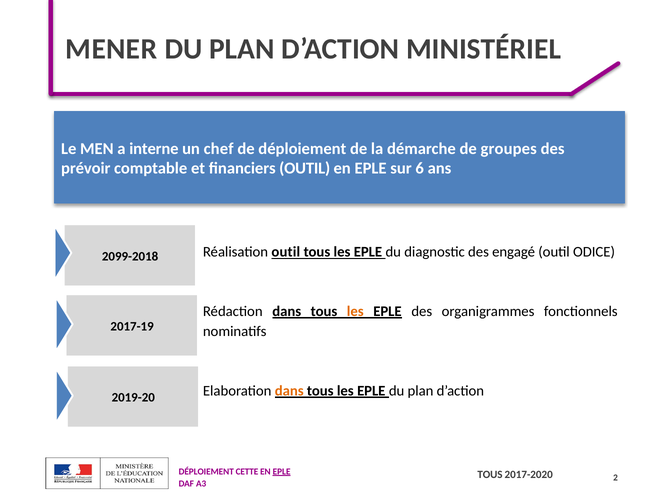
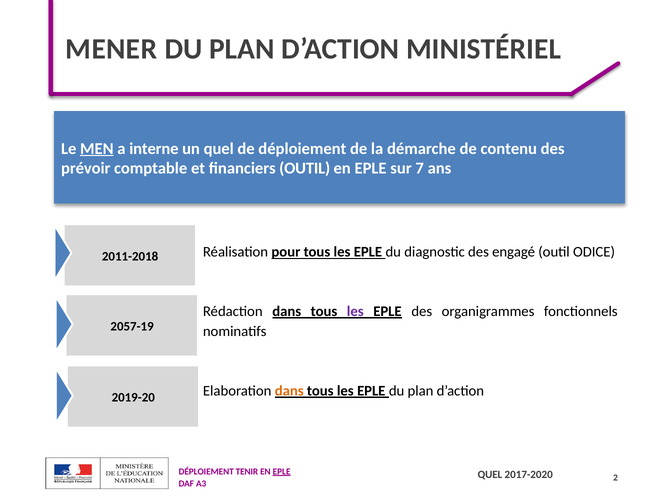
MEN underline: none -> present
un chef: chef -> quel
groupes: groupes -> contenu
6: 6 -> 7
Réalisation outil: outil -> pour
2099-2018: 2099-2018 -> 2011-2018
les at (355, 312) colour: orange -> purple
2017-19: 2017-19 -> 2057-19
CETTE: CETTE -> TENIR
TOUS at (490, 474): TOUS -> QUEL
